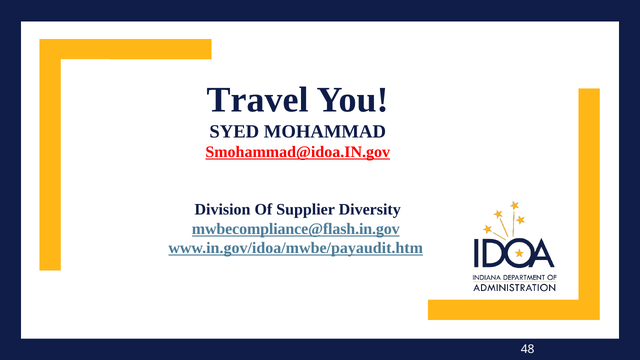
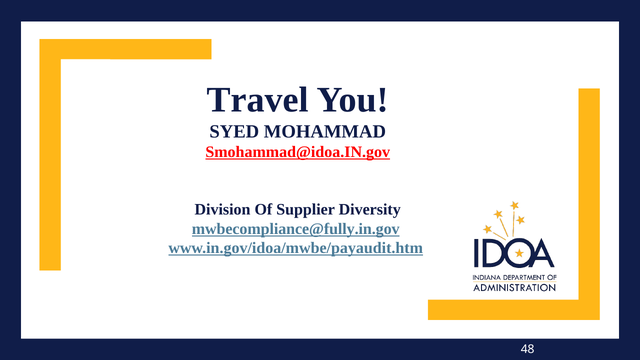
mwbecompliance@flash.in.gov: mwbecompliance@flash.in.gov -> mwbecompliance@fully.in.gov
